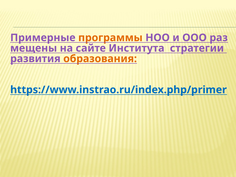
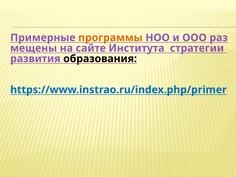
образования colour: orange -> black
